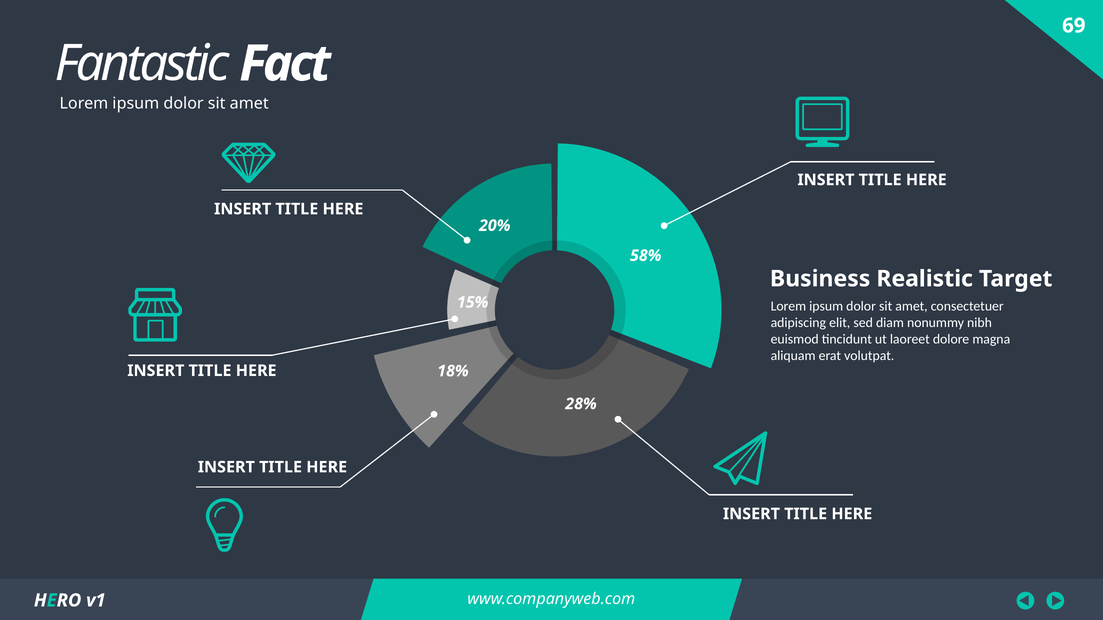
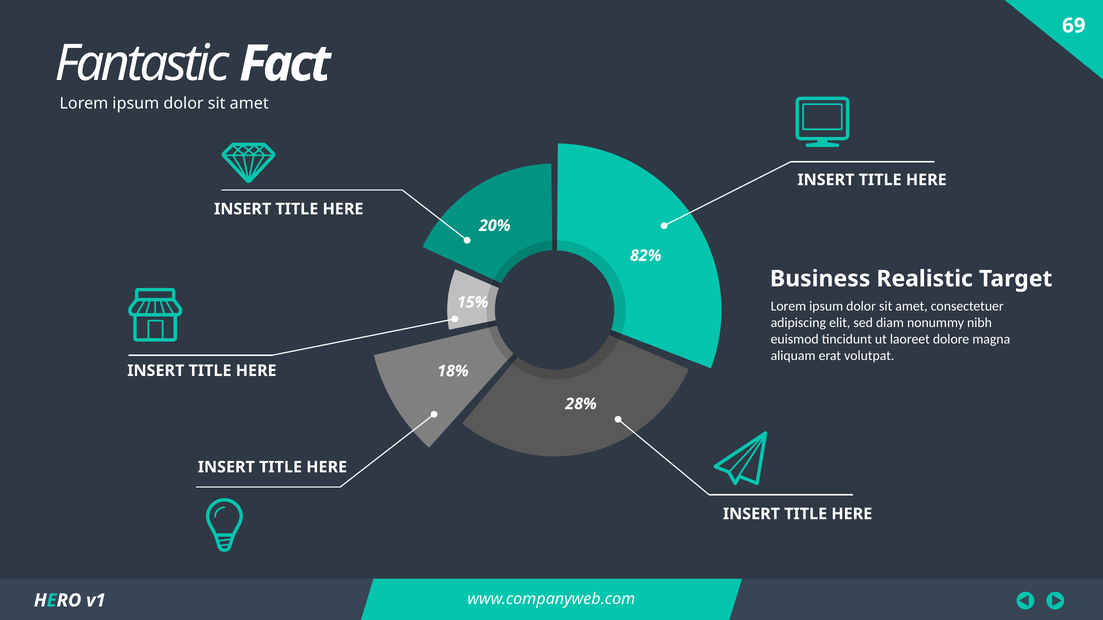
58%: 58% -> 82%
